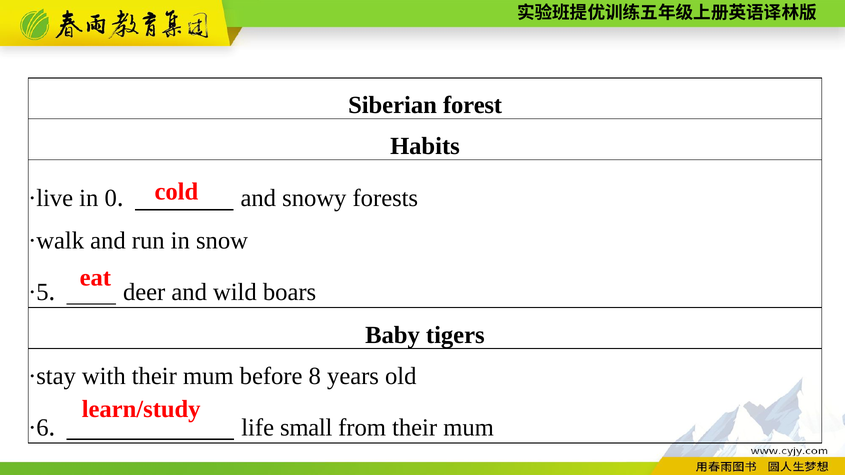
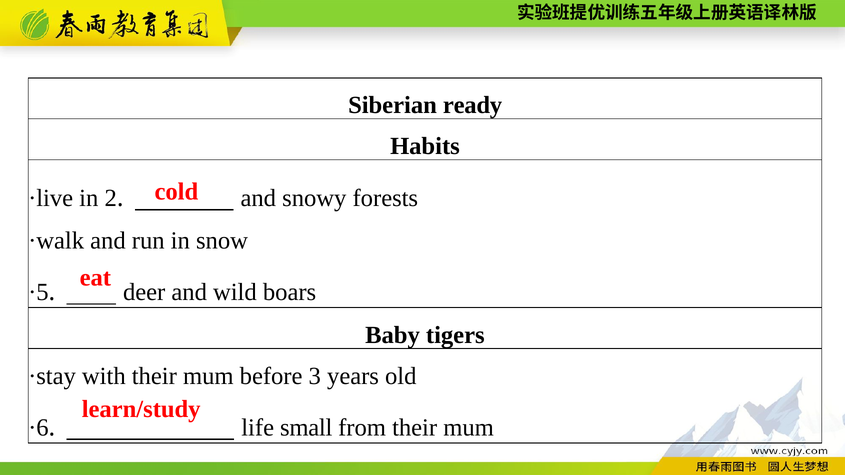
forest: forest -> ready
0: 0 -> 2
8: 8 -> 3
